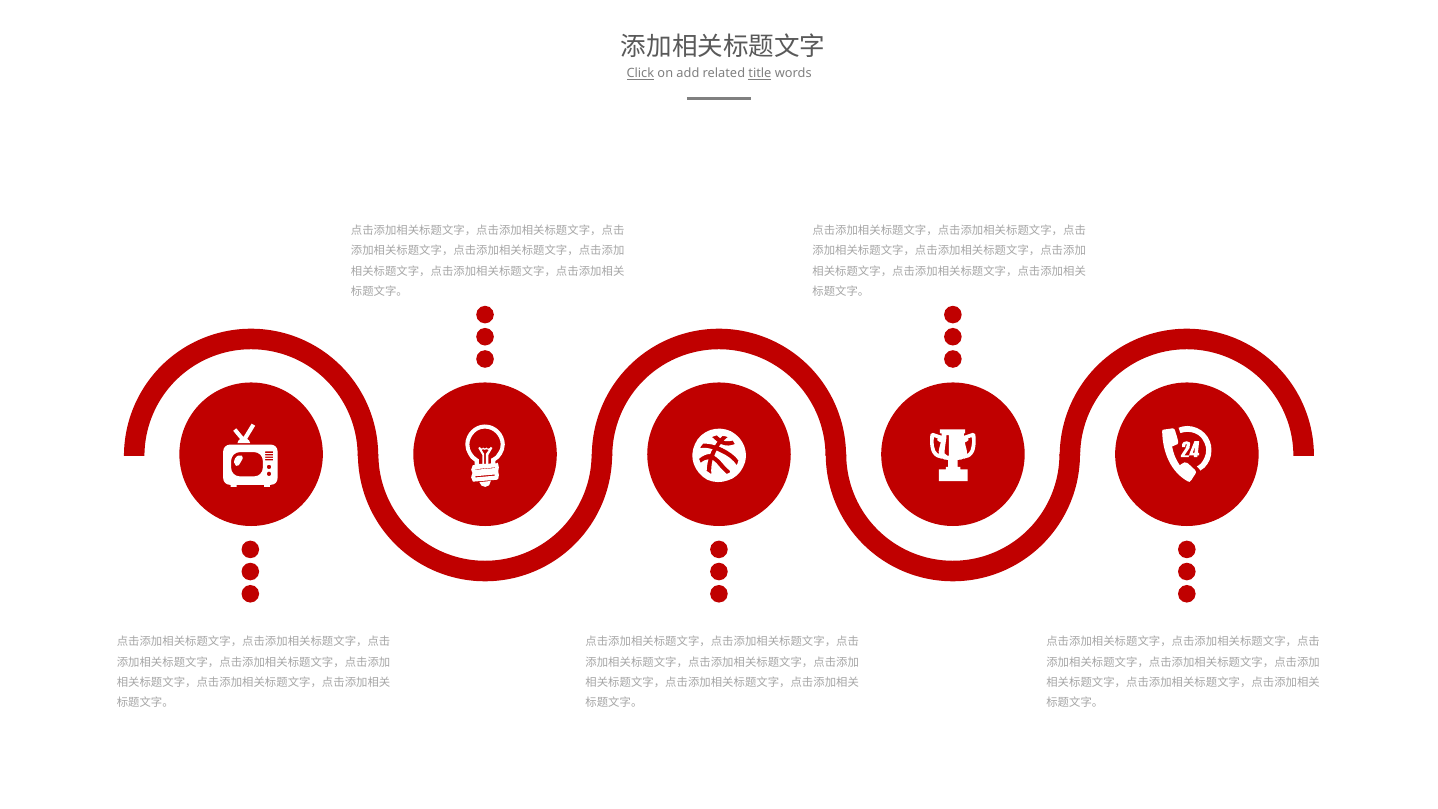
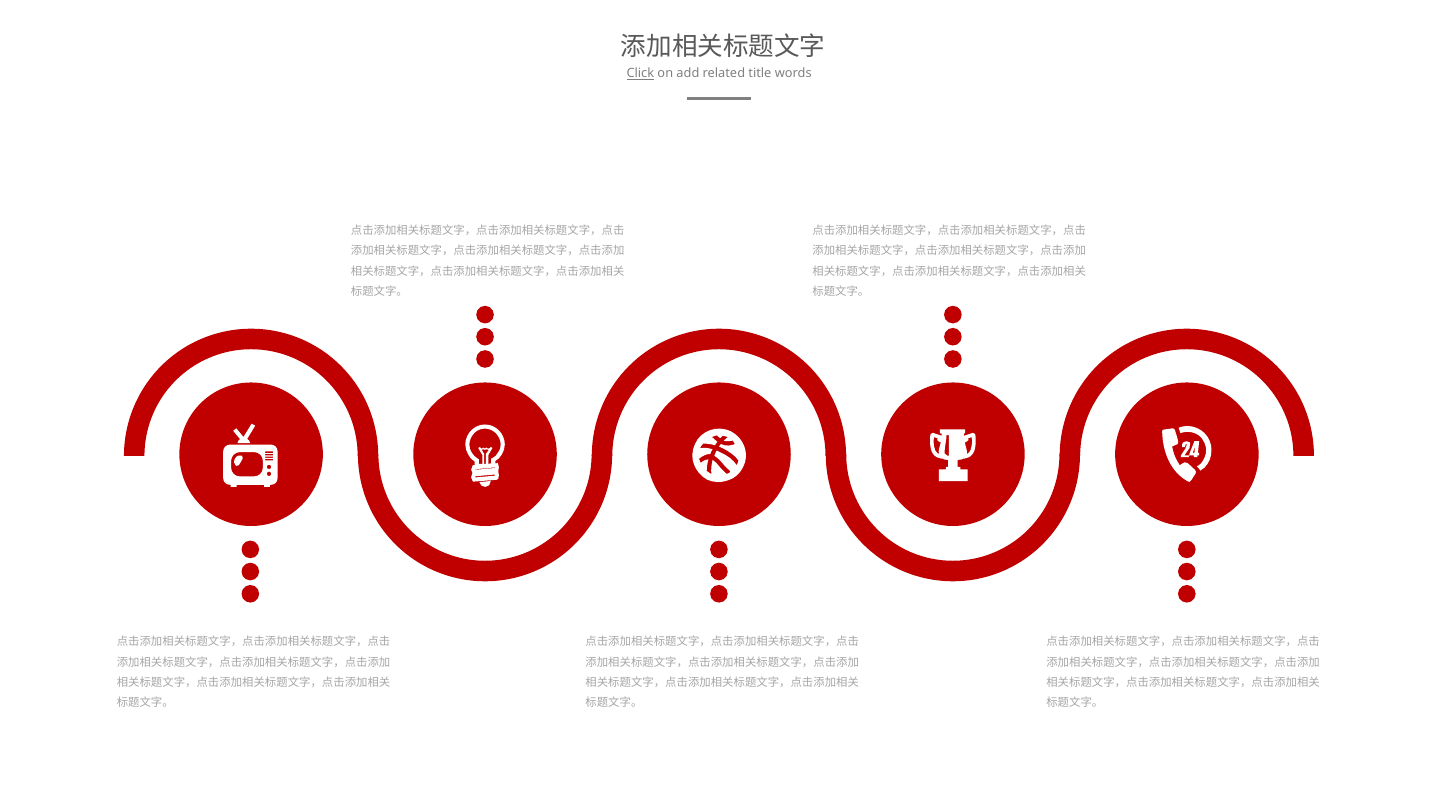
title underline: present -> none
